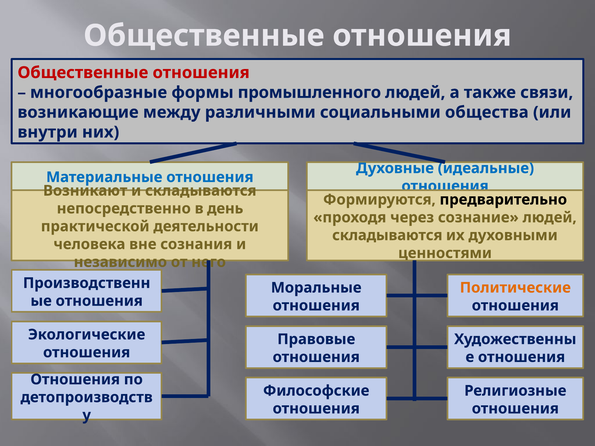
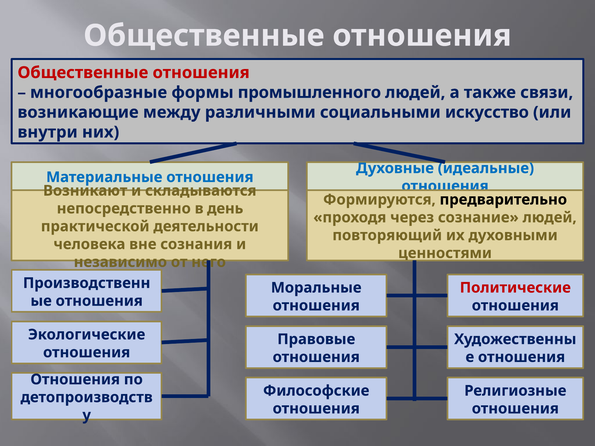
общества: общества -> искусство
складываются at (387, 235): складываются -> повторяющий
Политические colour: orange -> red
